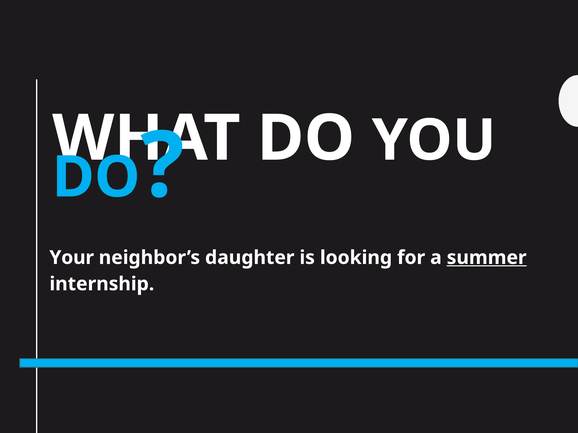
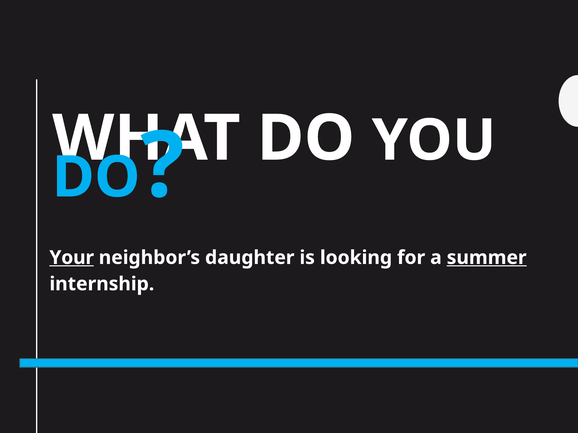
Your underline: none -> present
